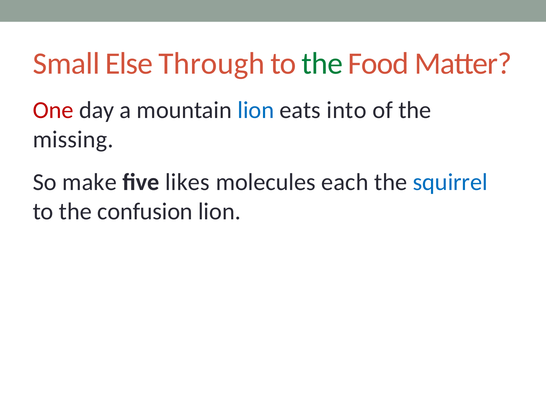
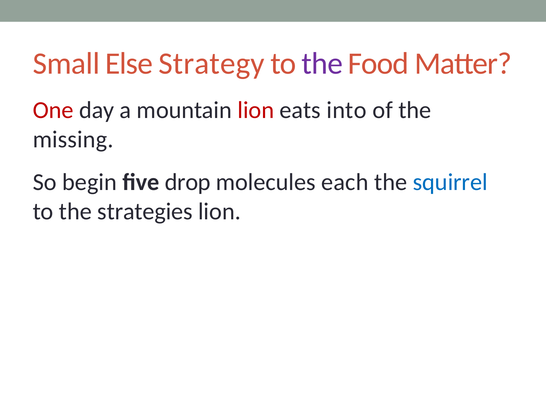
Through: Through -> Strategy
the at (322, 64) colour: green -> purple
lion at (256, 110) colour: blue -> red
make: make -> begin
likes: likes -> drop
confusion: confusion -> strategies
